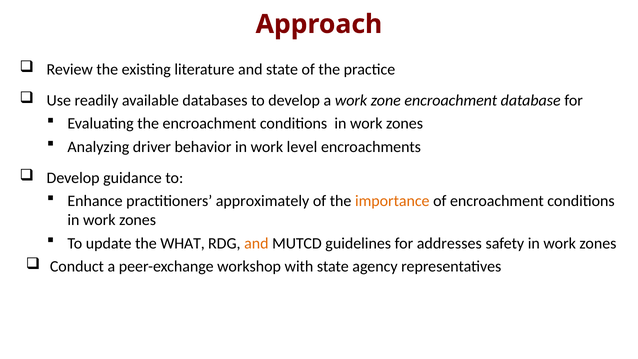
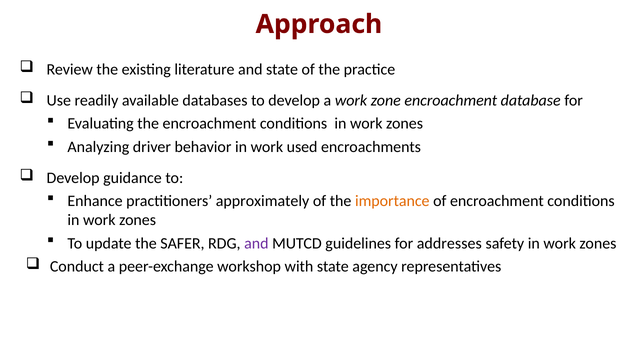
level: level -> used
WHAT: WHAT -> SAFER
and at (256, 243) colour: orange -> purple
